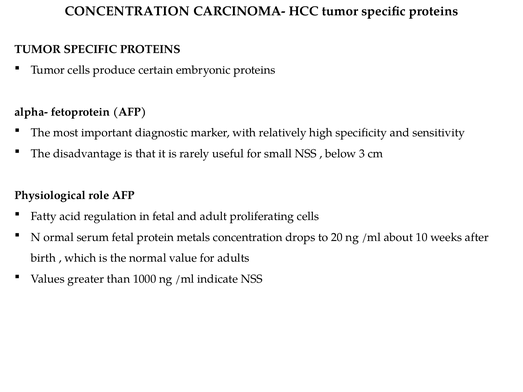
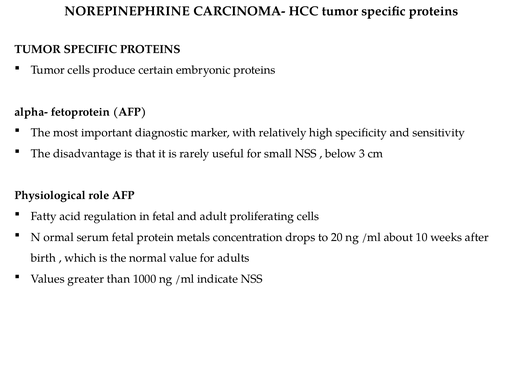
CONCENTRATION at (127, 11): CONCENTRATION -> NOREPINEPHRINE
